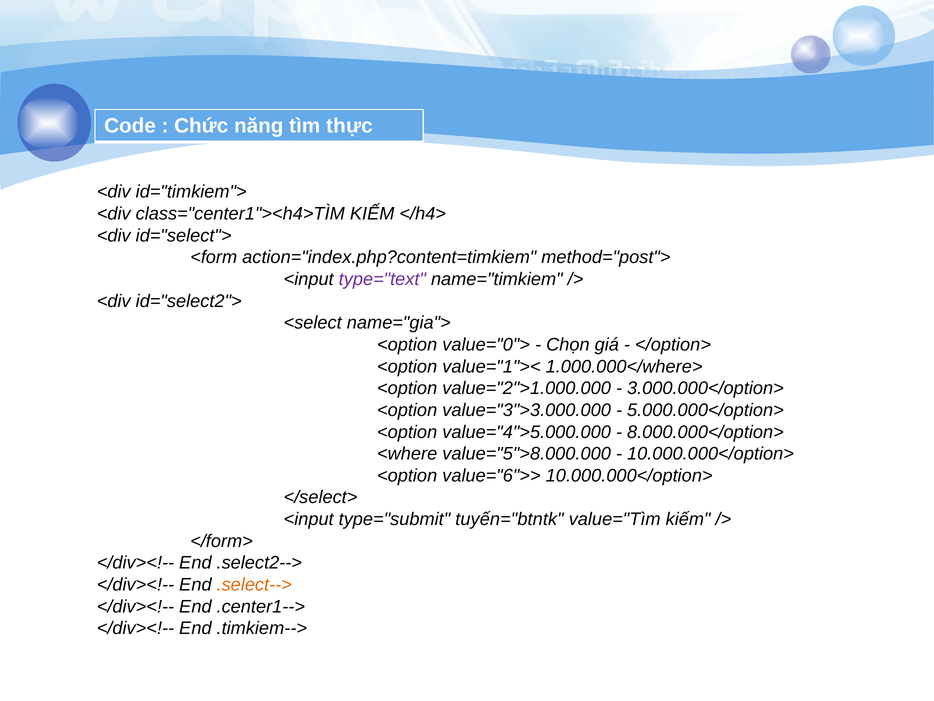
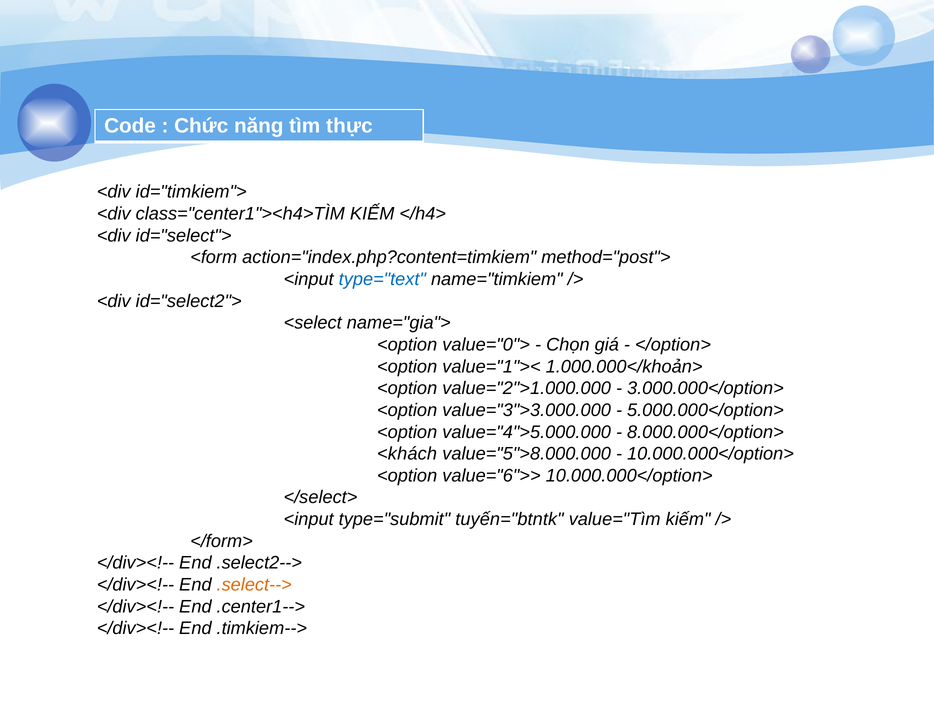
type="text colour: purple -> blue
1.000.000</where>: 1.000.000</where> -> 1.000.000</khoản>
<where: <where -> <khách
